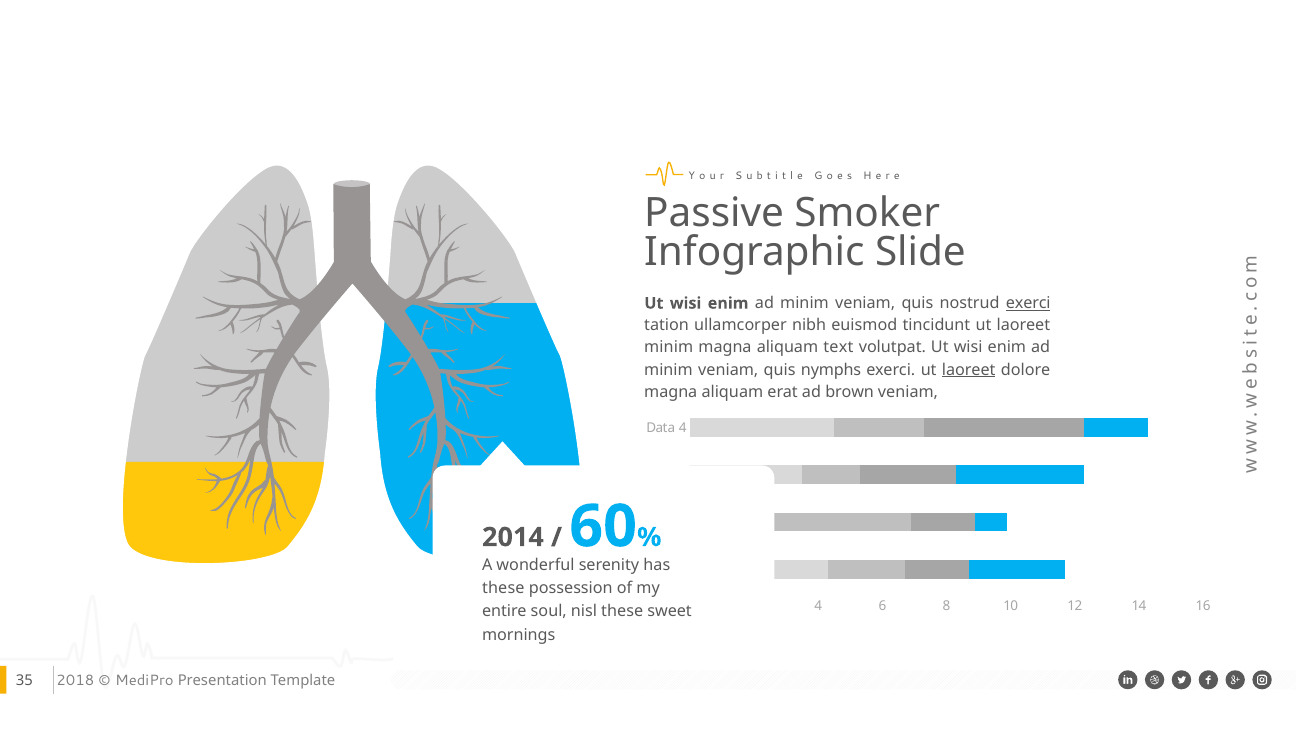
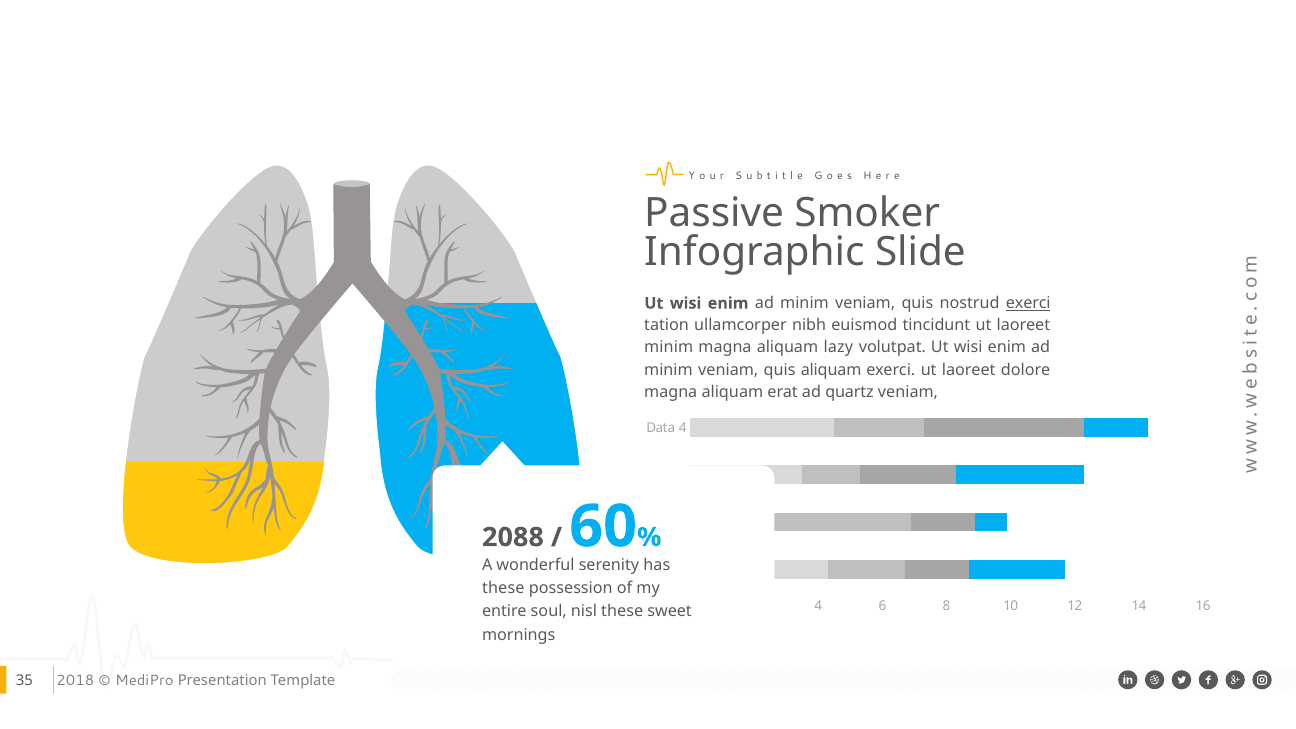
text: text -> lazy
quis nymphs: nymphs -> aliquam
laoreet at (969, 370) underline: present -> none
brown: brown -> quartz
2014: 2014 -> 2088
